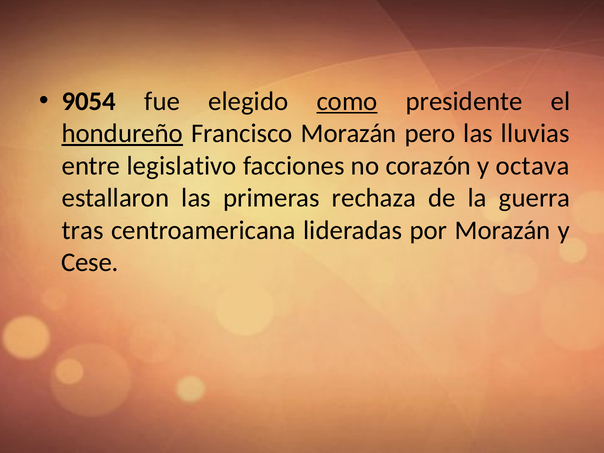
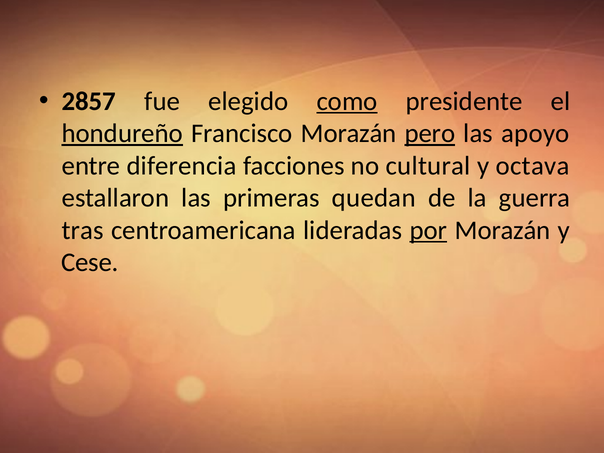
9054: 9054 -> 2857
pero underline: none -> present
lluvias: lluvias -> apoyo
legislativo: legislativo -> diferencia
corazón: corazón -> cultural
rechaza: rechaza -> quedan
por underline: none -> present
